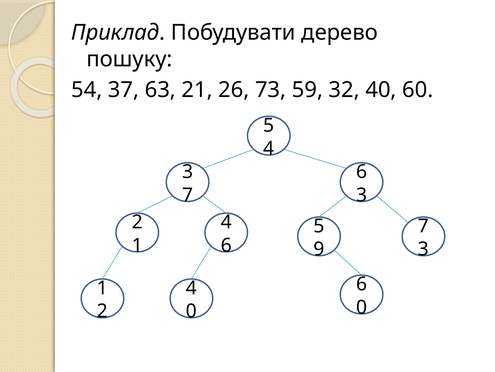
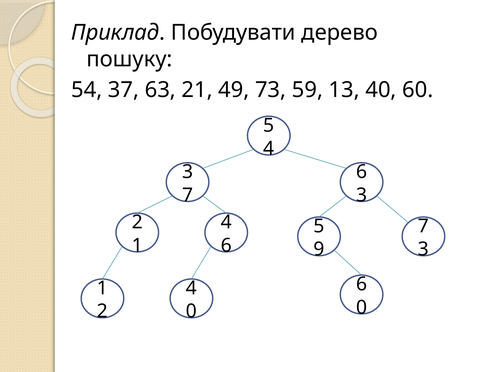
26: 26 -> 49
32: 32 -> 13
